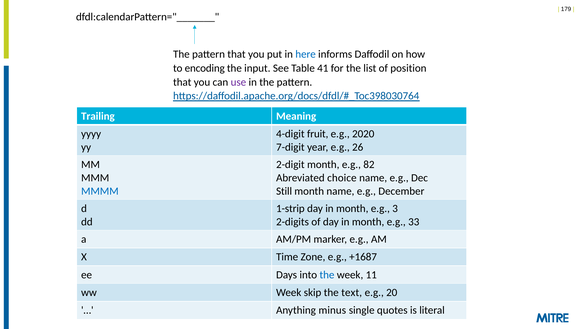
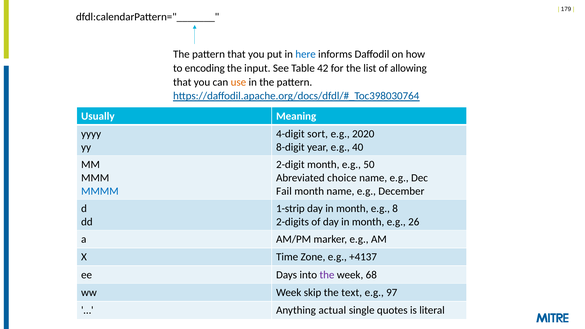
41: 41 -> 42
position: position -> allowing
use colour: purple -> orange
Trailing: Trailing -> Usually
fruit: fruit -> sort
7-digit: 7-digit -> 8-digit
26: 26 -> 40
82: 82 -> 50
Still: Still -> Fail
3: 3 -> 8
33: 33 -> 26
+1687: +1687 -> +4137
the at (327, 275) colour: blue -> purple
11: 11 -> 68
20: 20 -> 97
minus: minus -> actual
